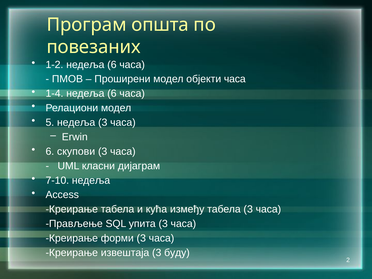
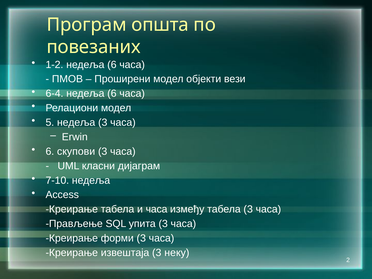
објекти часа: часа -> вези
1-4: 1-4 -> 6-4
и кућа: кућа -> часа
буду: буду -> неку
